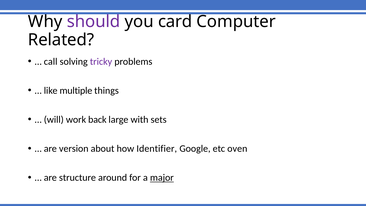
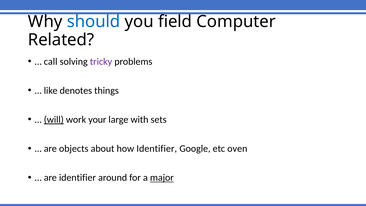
should colour: purple -> blue
card: card -> field
multiple: multiple -> denotes
will underline: none -> present
back: back -> your
version: version -> objects
are structure: structure -> identifier
